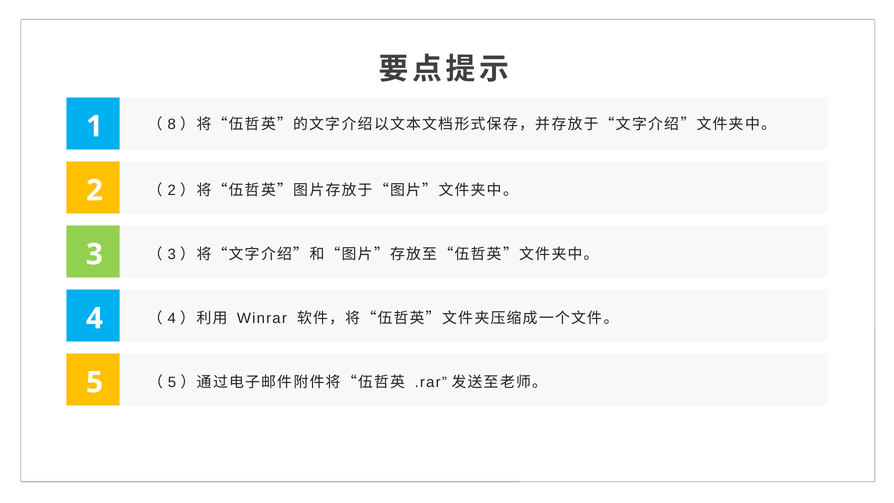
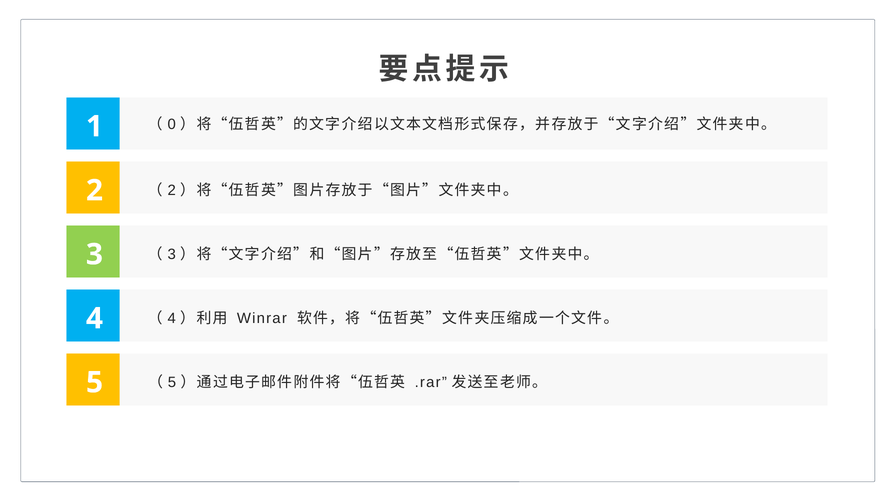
8: 8 -> 0
